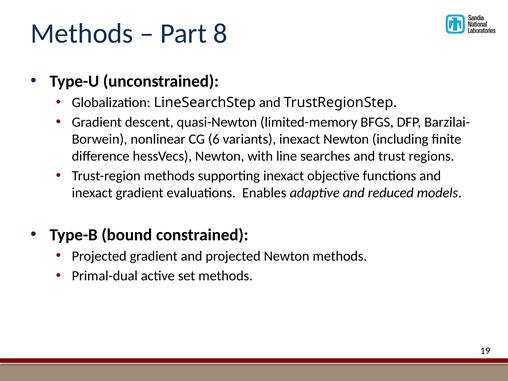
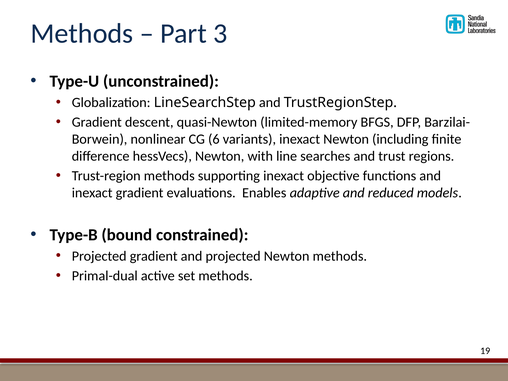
8: 8 -> 3
